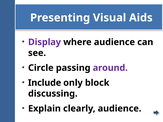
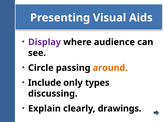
around colour: purple -> orange
block: block -> types
clearly audience: audience -> drawings
